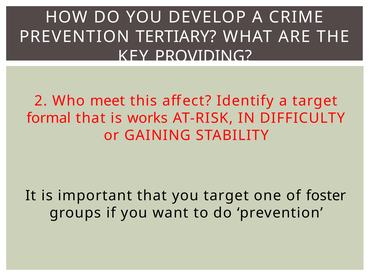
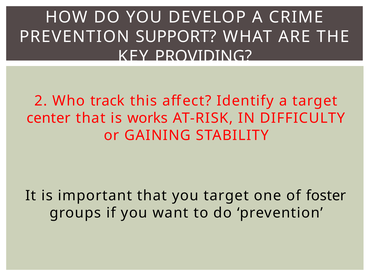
TERTIARY: TERTIARY -> SUPPORT
meet: meet -> track
formal: formal -> center
